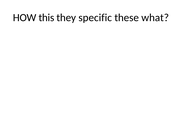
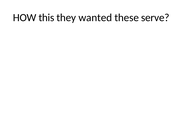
specific: specific -> wanted
what: what -> serve
